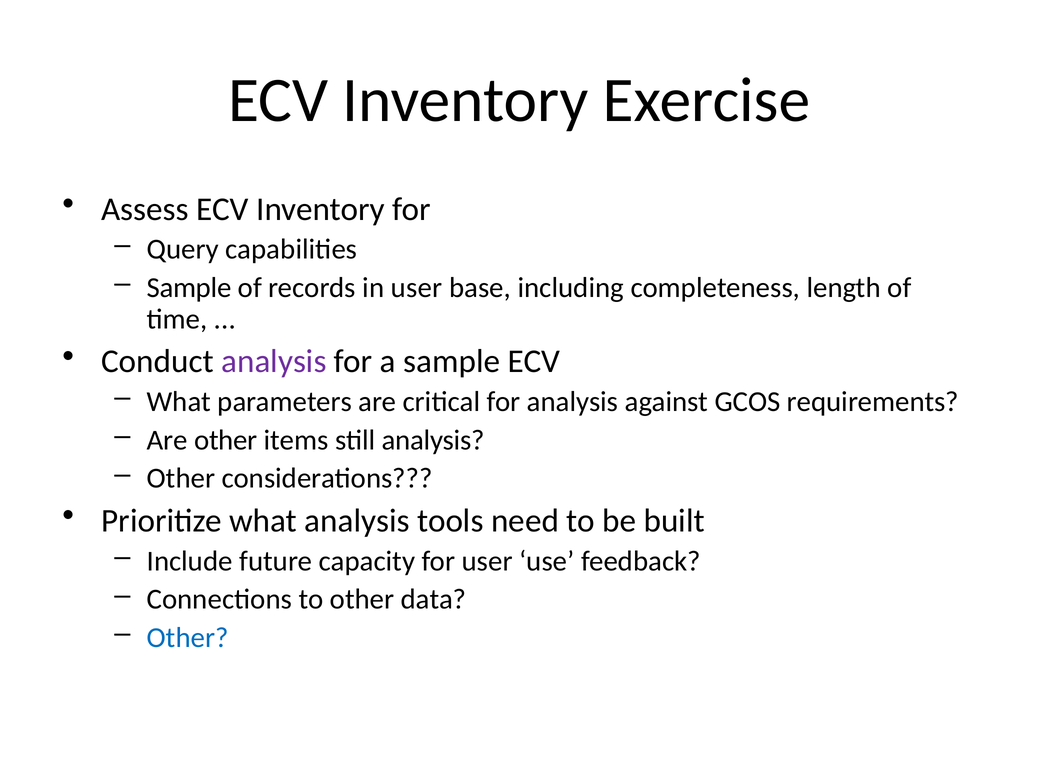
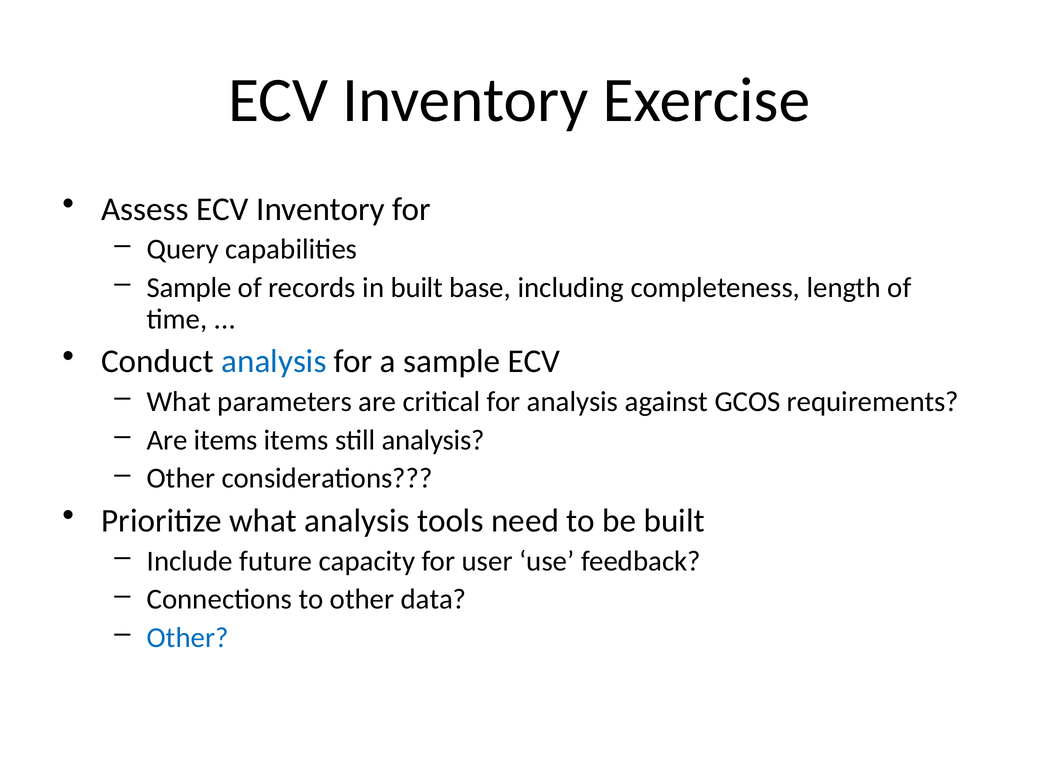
in user: user -> built
analysis at (274, 361) colour: purple -> blue
Are other: other -> items
